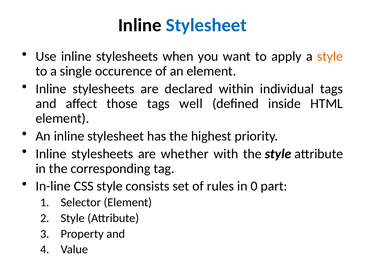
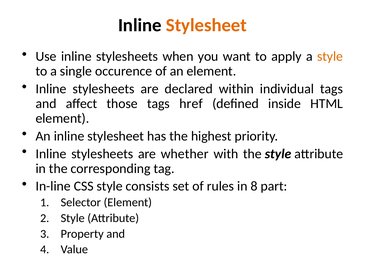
Stylesheet at (206, 25) colour: blue -> orange
well: well -> href
0: 0 -> 8
